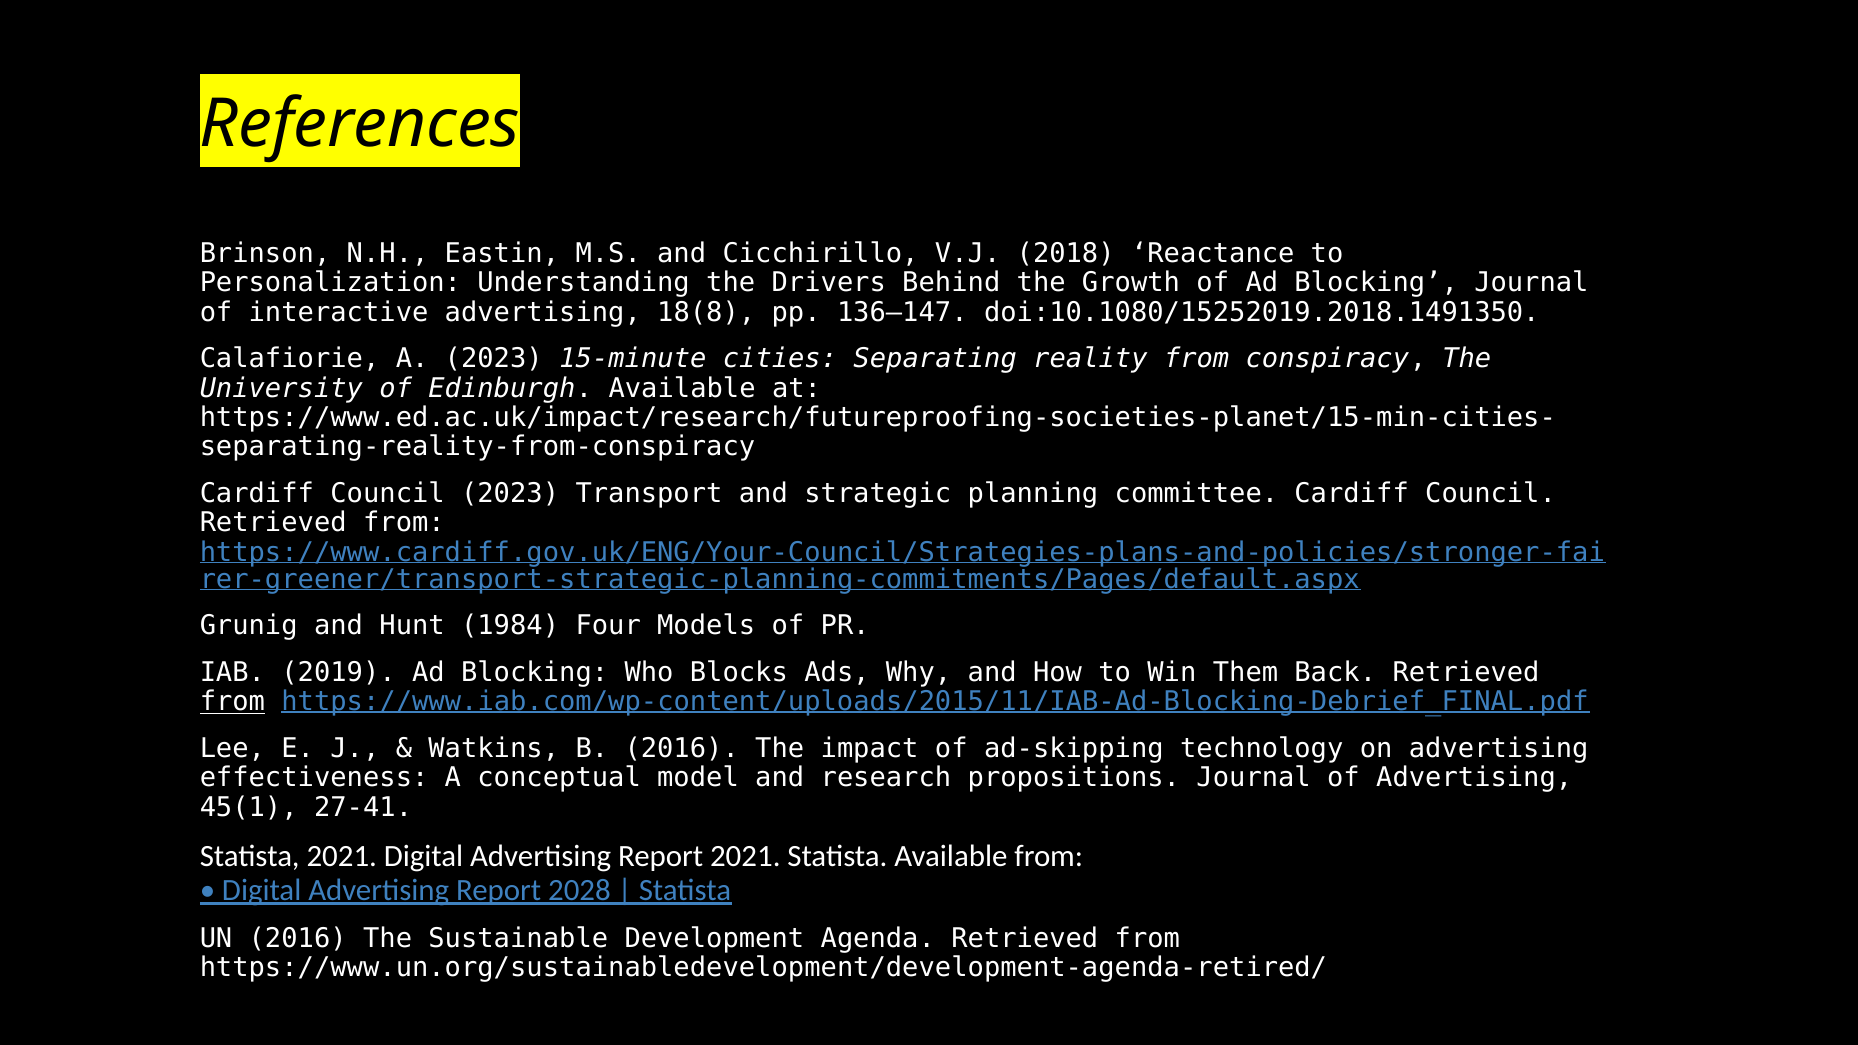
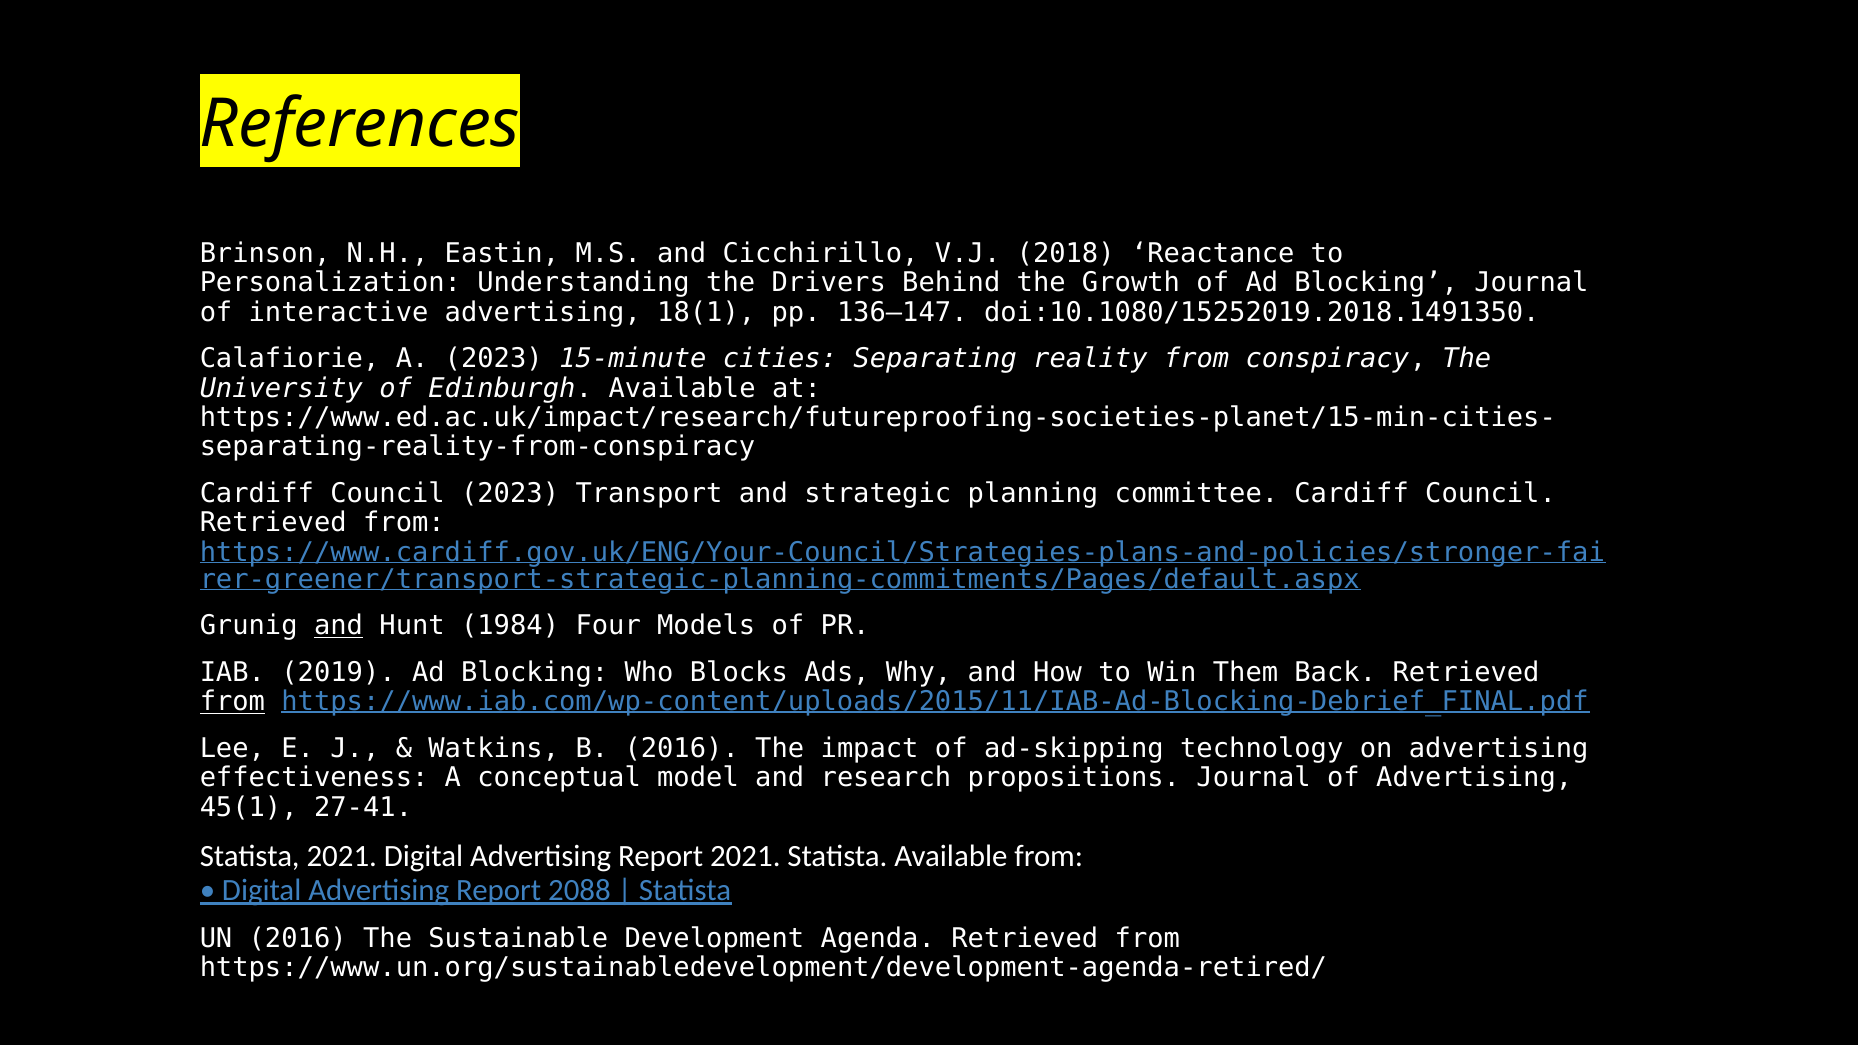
18(8: 18(8 -> 18(1
and at (339, 626) underline: none -> present
2028: 2028 -> 2088
